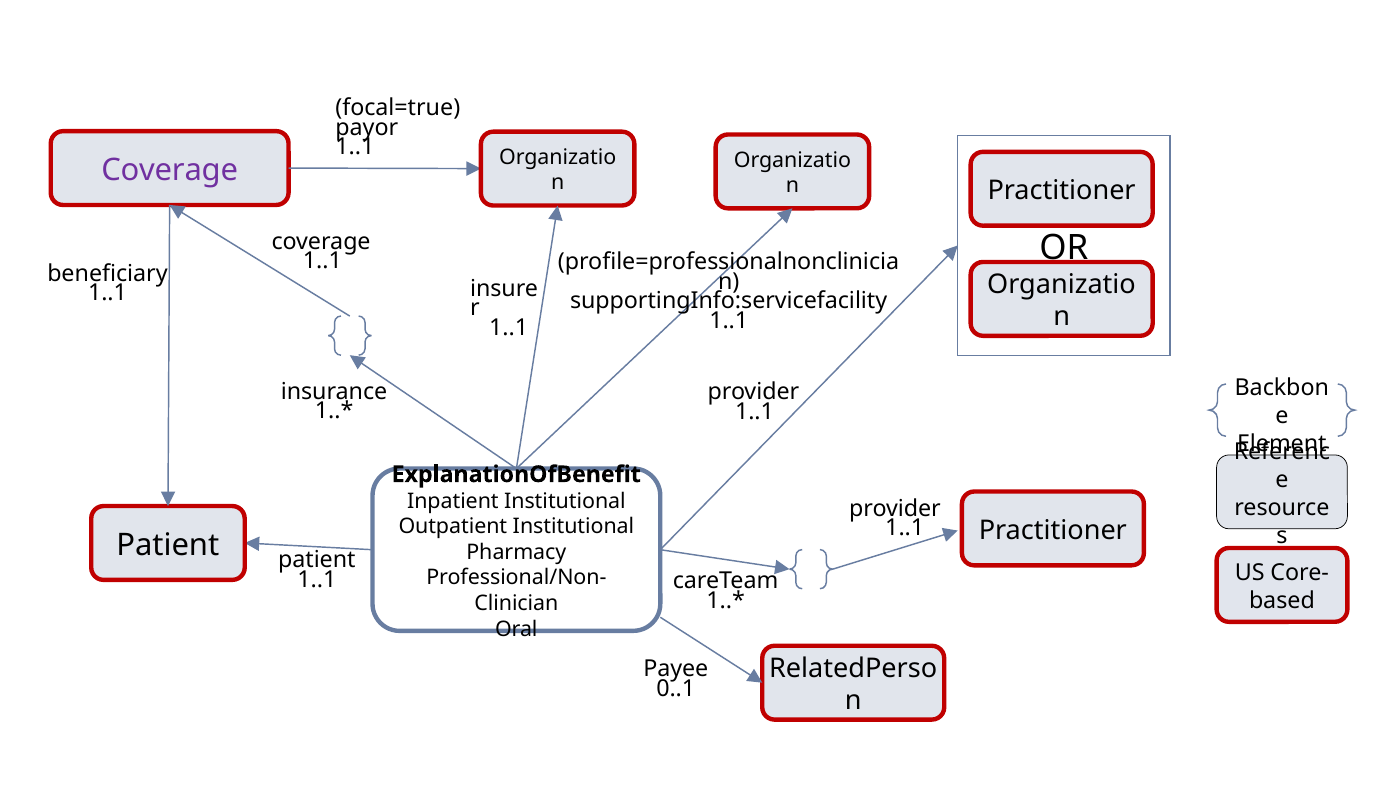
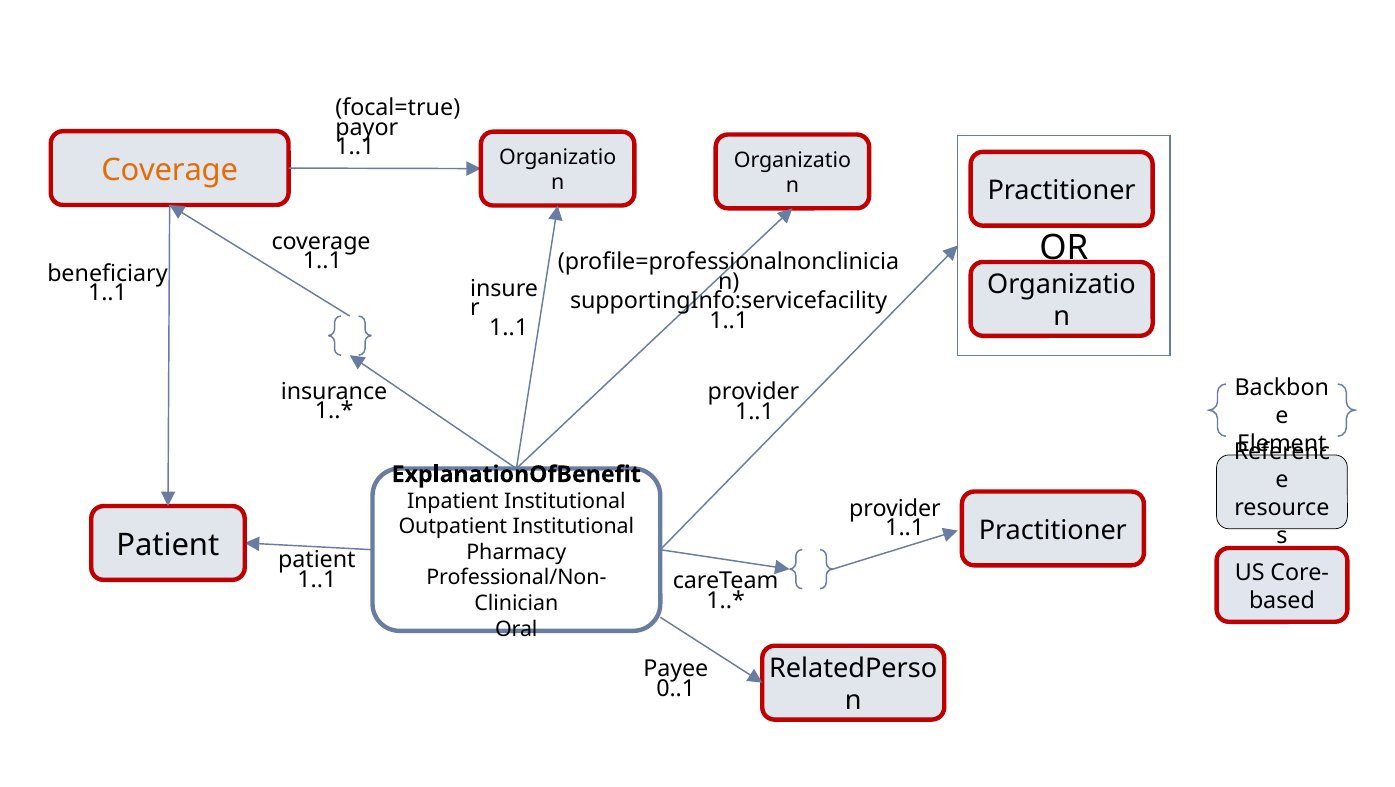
Coverage at (170, 170) colour: purple -> orange
